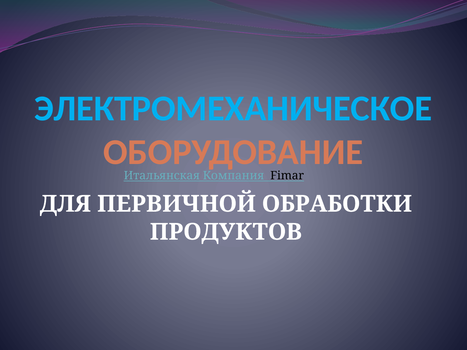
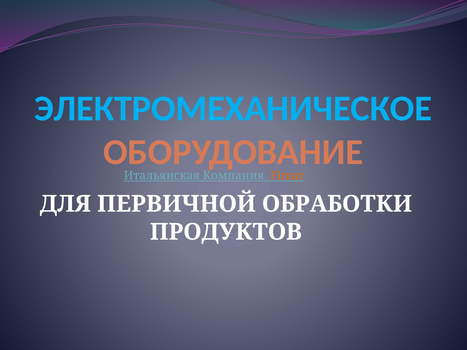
Fimar colour: black -> orange
